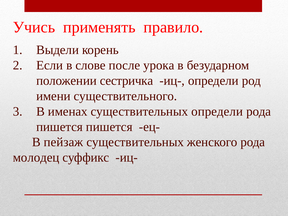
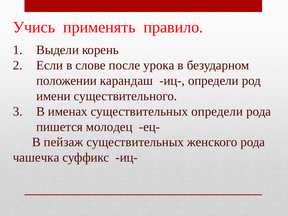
сестричка: сестричка -> карандаш
пишется пишется: пишется -> молодец
молодец: молодец -> чашечка
